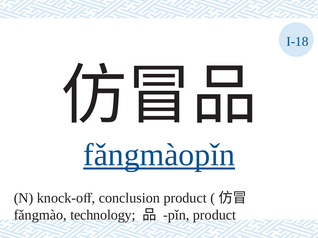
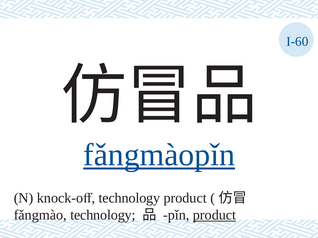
I-18: I-18 -> I-60
conclusion at (129, 198): conclusion -> technology
product at (215, 215) underline: none -> present
